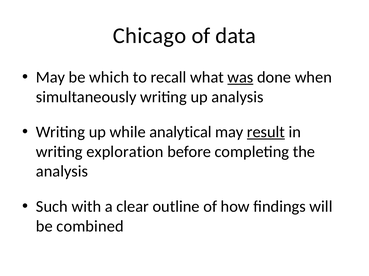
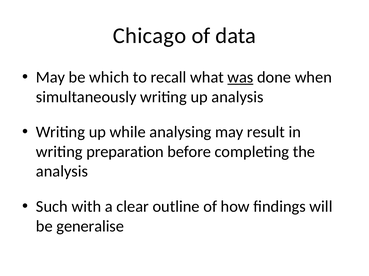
analytical: analytical -> analysing
result underline: present -> none
exploration: exploration -> preparation
combined: combined -> generalise
